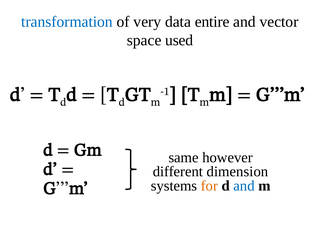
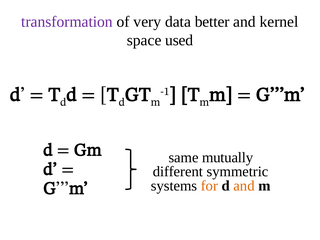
transformation colour: blue -> purple
entire: entire -> better
vector: vector -> kernel
however: however -> mutually
dimension: dimension -> symmetric
and at (244, 186) colour: blue -> orange
